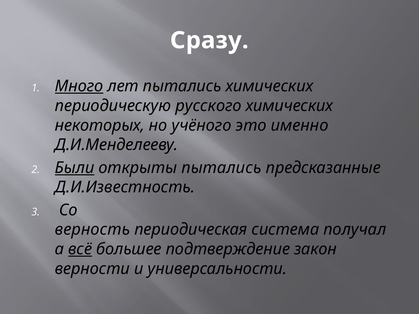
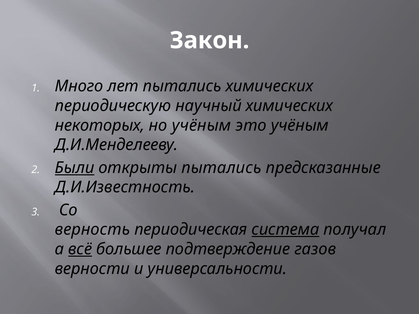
Сразу: Сразу -> Закон
Много underline: present -> none
русского: русского -> научный
но учёного: учёного -> учёным
это именно: именно -> учёным
система underline: none -> present
закон: закон -> газов
